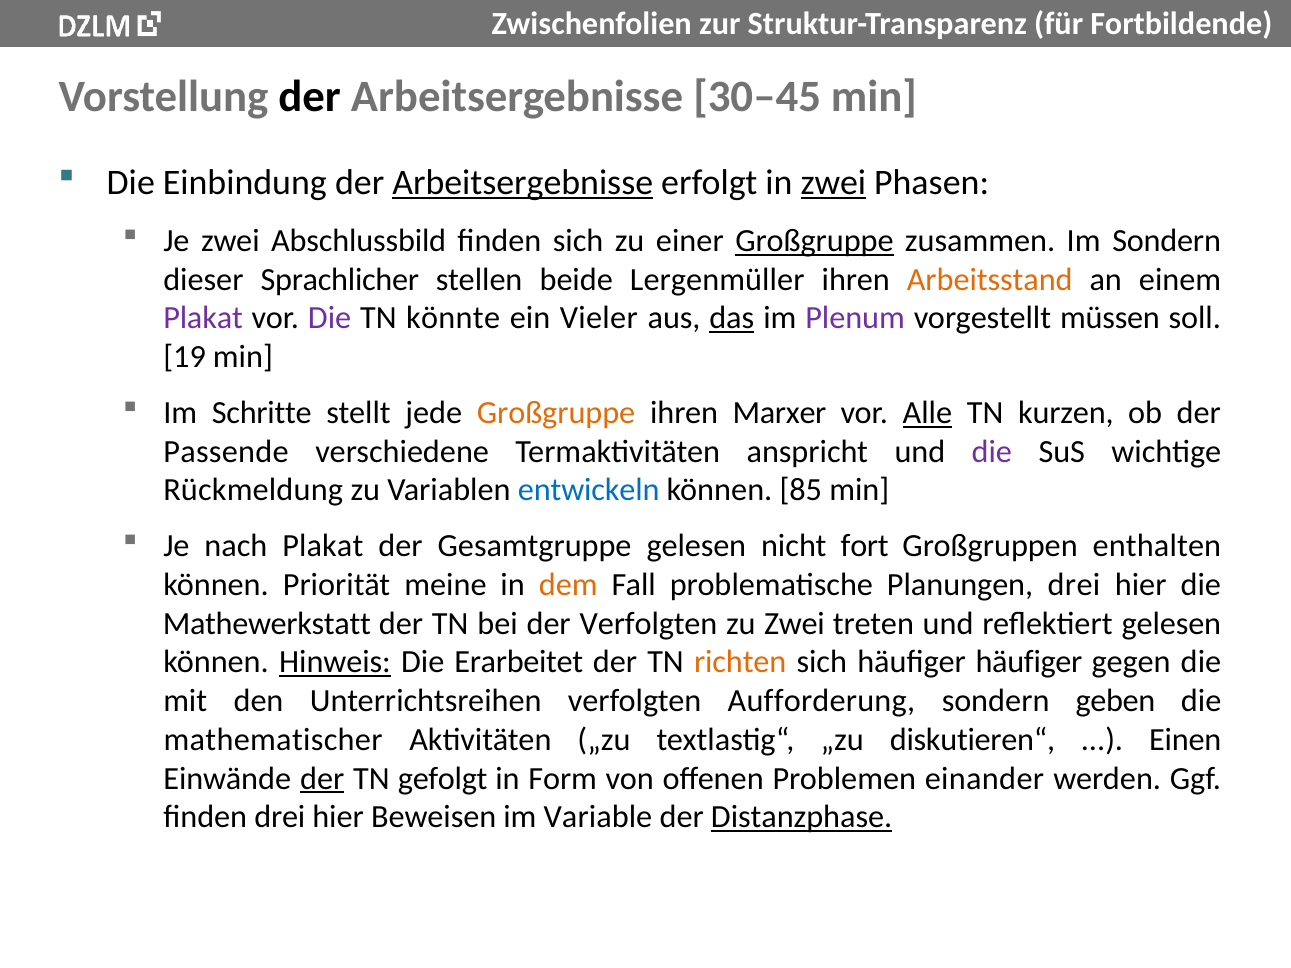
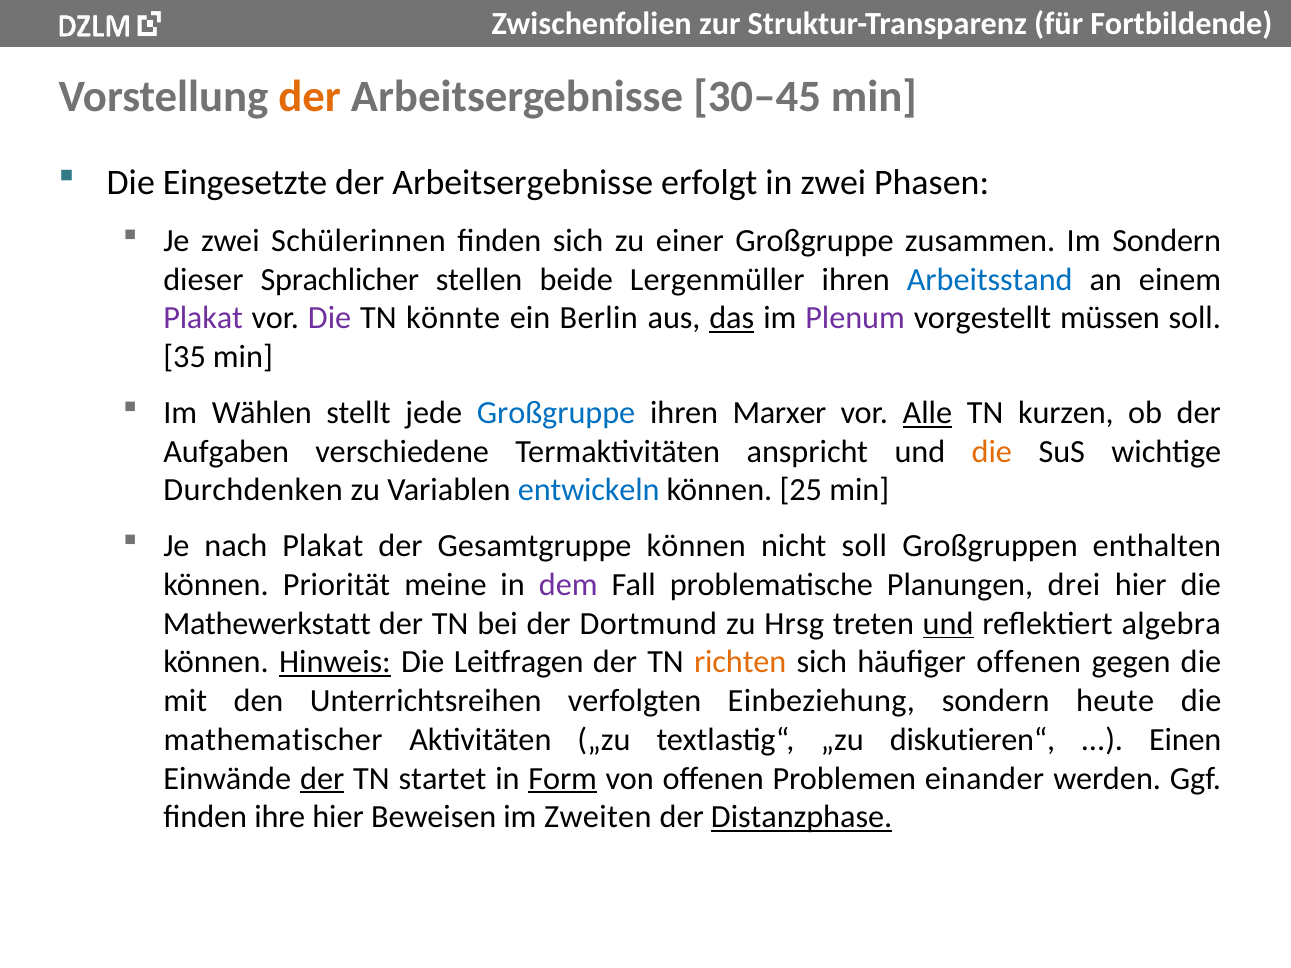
der at (310, 97) colour: black -> orange
Einbindung: Einbindung -> Eingesetzte
Arbeitsergebnisse at (523, 183) underline: present -> none
zwei at (833, 183) underline: present -> none
Abschlussbild: Abschlussbild -> Schülerinnen
Großgruppe at (814, 241) underline: present -> none
Arbeitsstand colour: orange -> blue
Vieler: Vieler -> Berlin
19: 19 -> 35
Schritte: Schritte -> Wählen
Großgruppe at (556, 413) colour: orange -> blue
Passende: Passende -> Aufgaben
die at (992, 452) colour: purple -> orange
Rückmeldung: Rückmeldung -> Durchdenken
85: 85 -> 25
Gesamtgruppe gelesen: gelesen -> können
nicht fort: fort -> soll
dem colour: orange -> purple
der Verfolgten: Verfolgten -> Dortmund
zu Zwei: Zwei -> Hrsg
und at (948, 624) underline: none -> present
reflektiert gelesen: gelesen -> algebra
Erarbeitet: Erarbeitet -> Leitfragen
häufiger häufiger: häufiger -> offenen
Aufforderung: Aufforderung -> Einbeziehung
geben: geben -> heute
gefolgt: gefolgt -> startet
Form underline: none -> present
finden drei: drei -> ihre
Variable: Variable -> Zweiten
